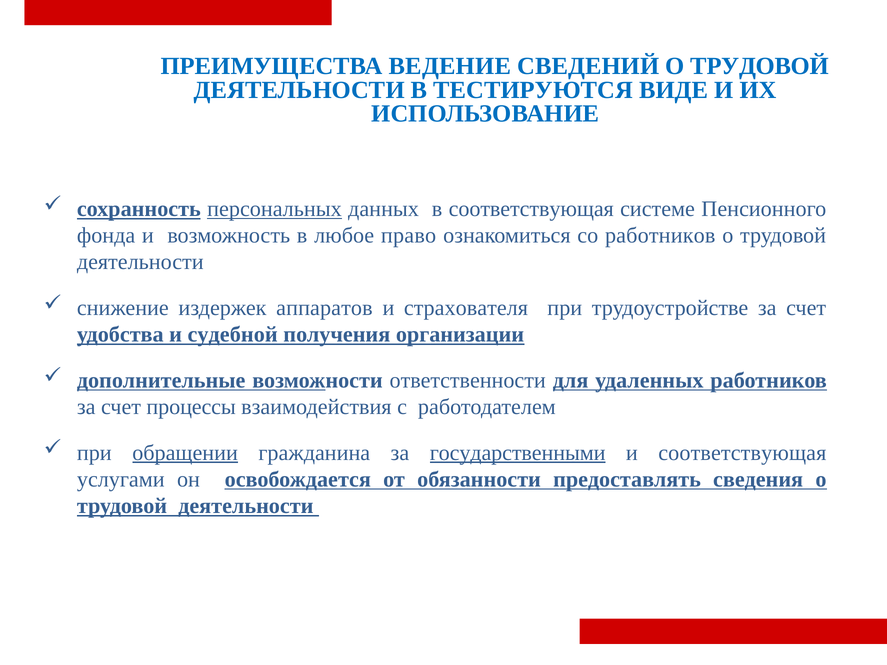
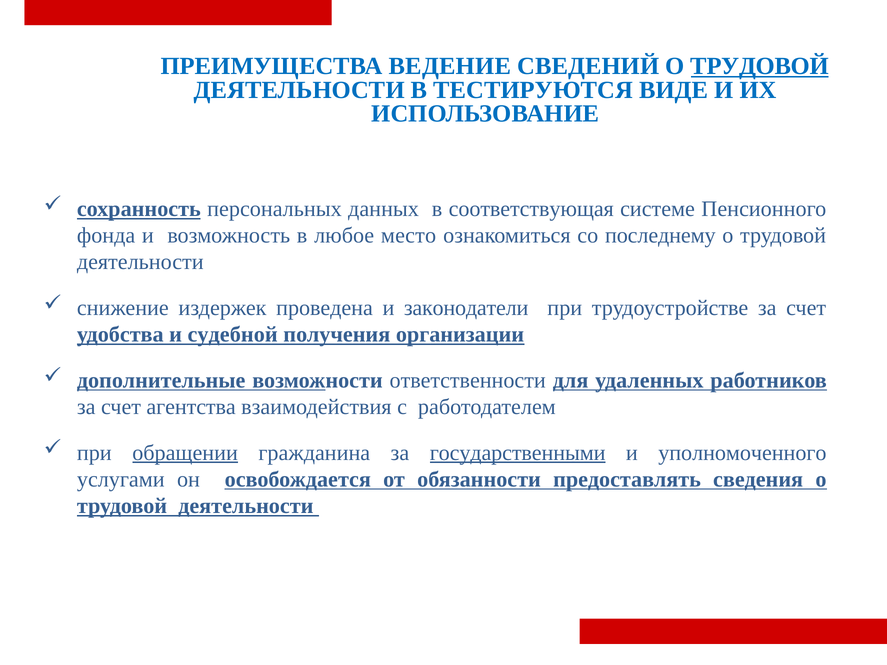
ТРУДОВОЙ at (760, 66) underline: none -> present
персональных underline: present -> none
право: право -> место
со работников: работников -> последнему
аппаратов: аппаратов -> проведена
страхователя: страхователя -> законодатели
процессы: процессы -> агентства
и соответствующая: соответствующая -> уполномоченного
